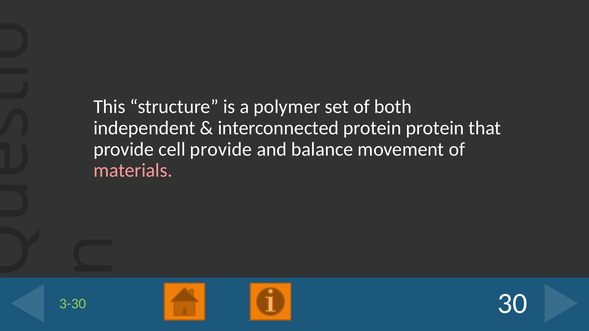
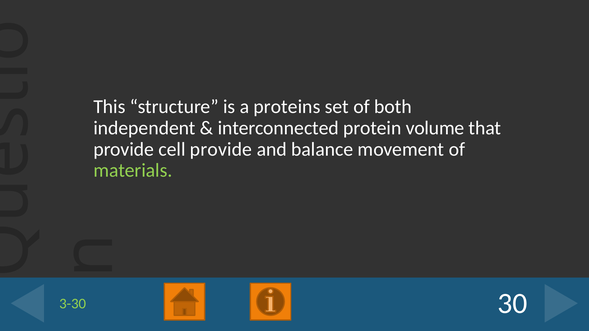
polymer: polymer -> proteins
protein protein: protein -> volume
materials colour: pink -> light green
